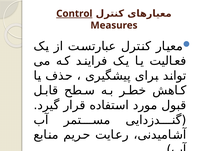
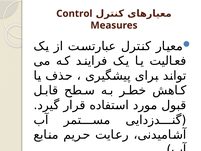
Control underline: present -> none
